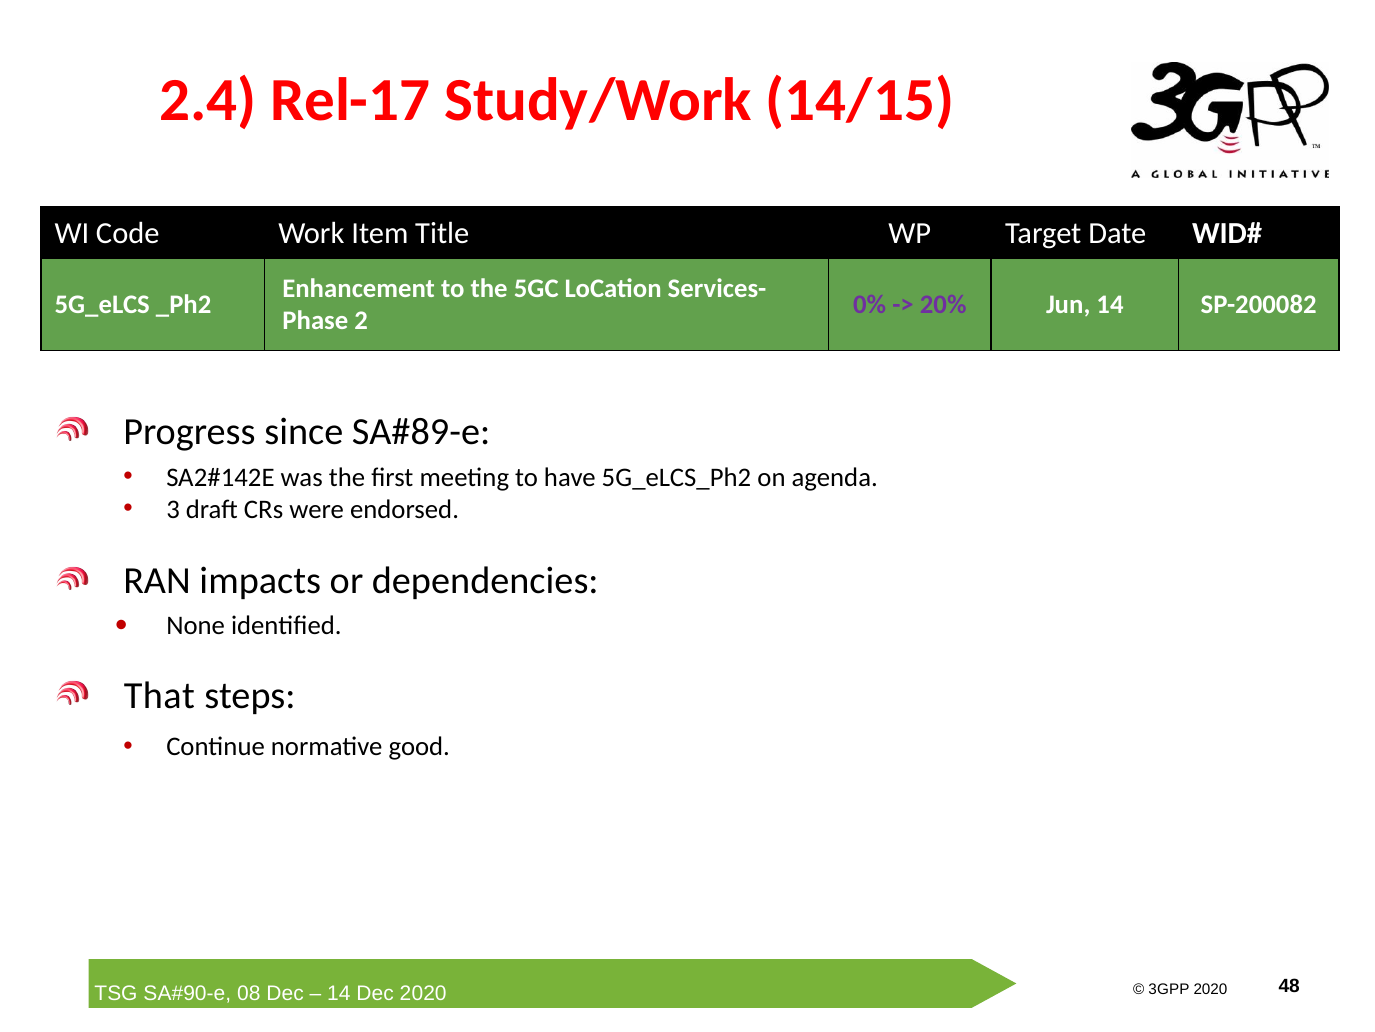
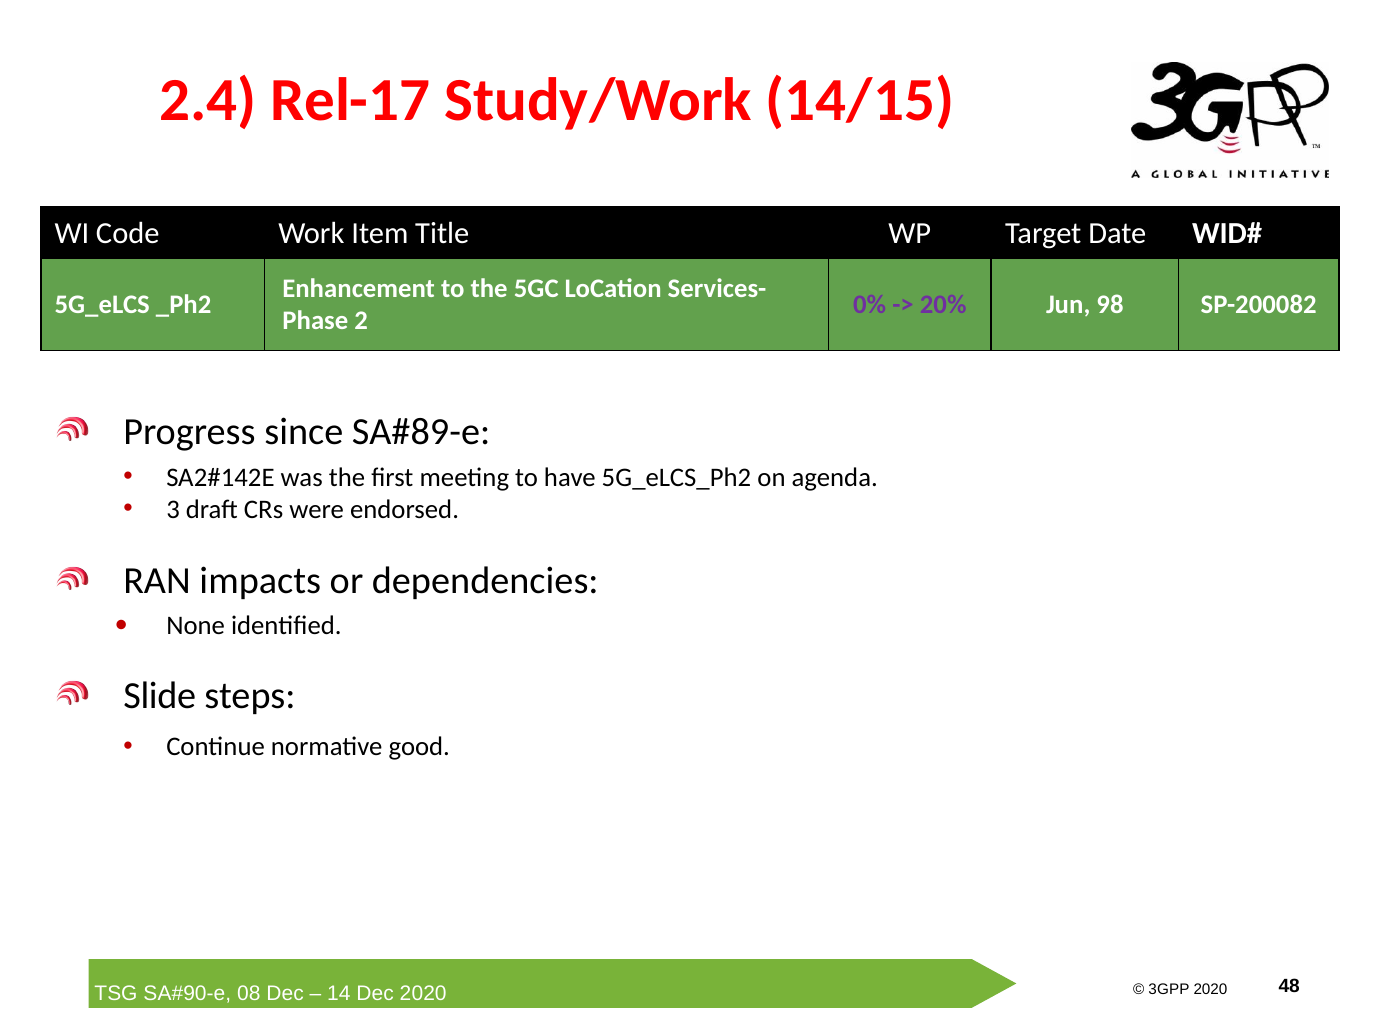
Jun 14: 14 -> 98
That: That -> Slide
